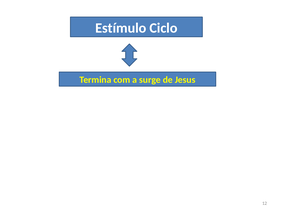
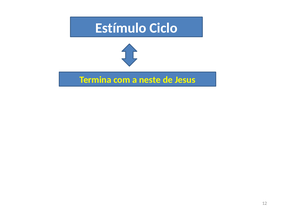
surge: surge -> neste
